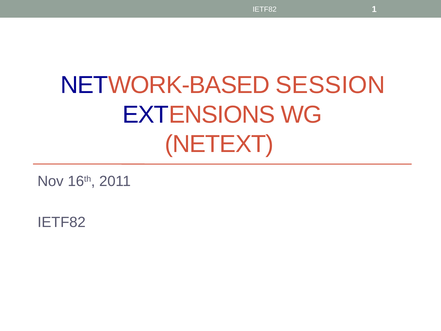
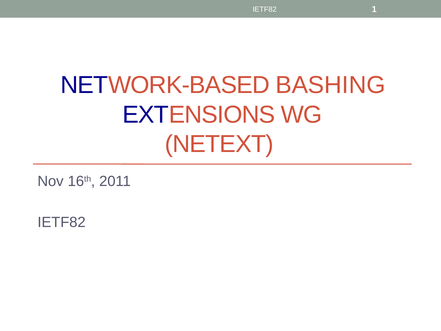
SESSION: SESSION -> BASHING
